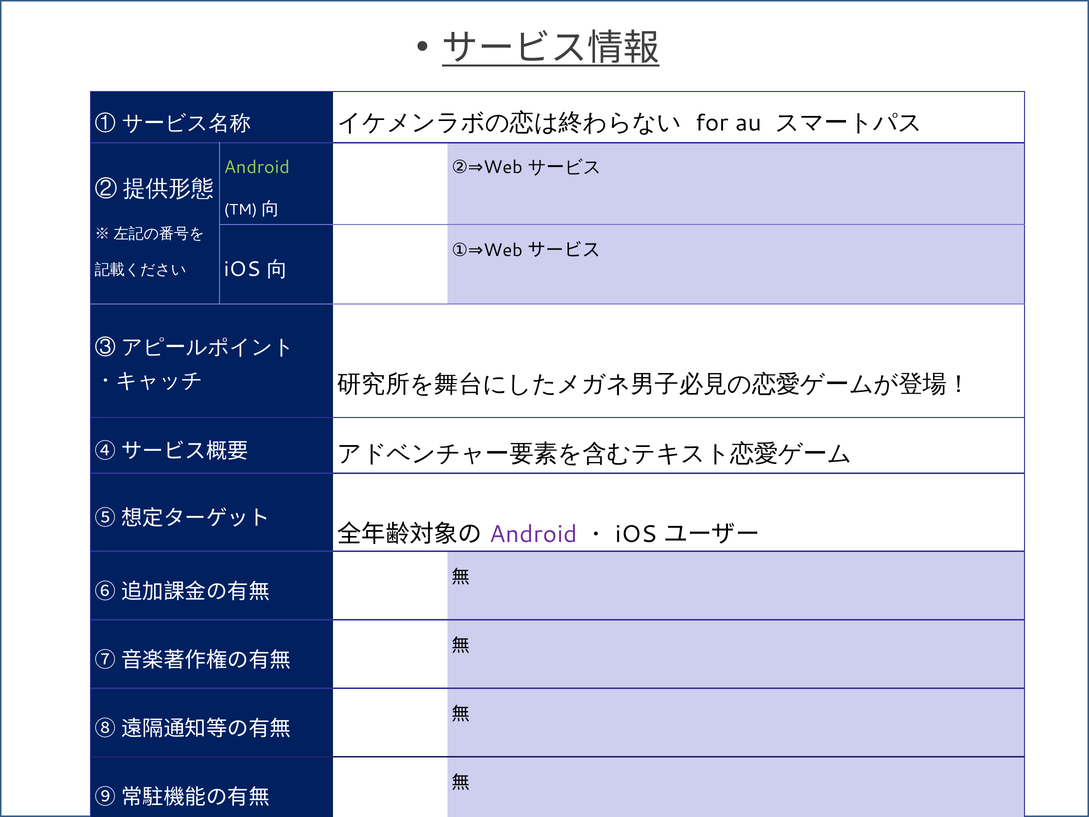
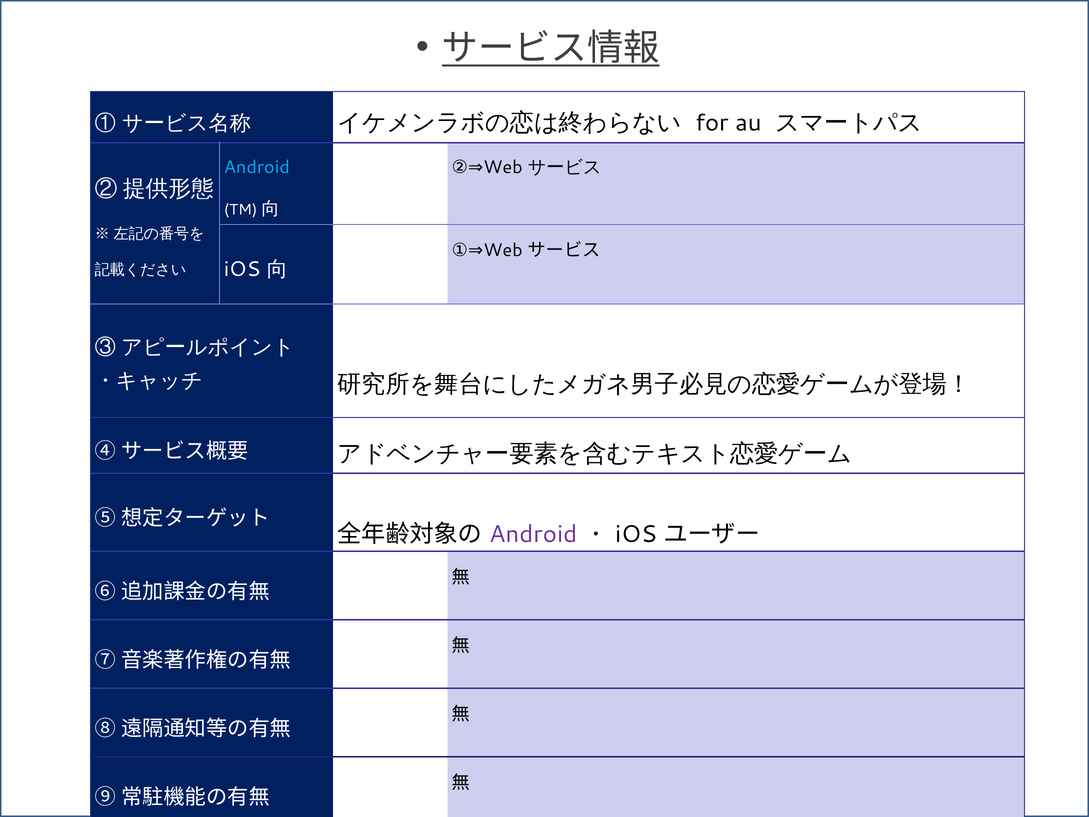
Android at (257, 167) colour: light green -> light blue
